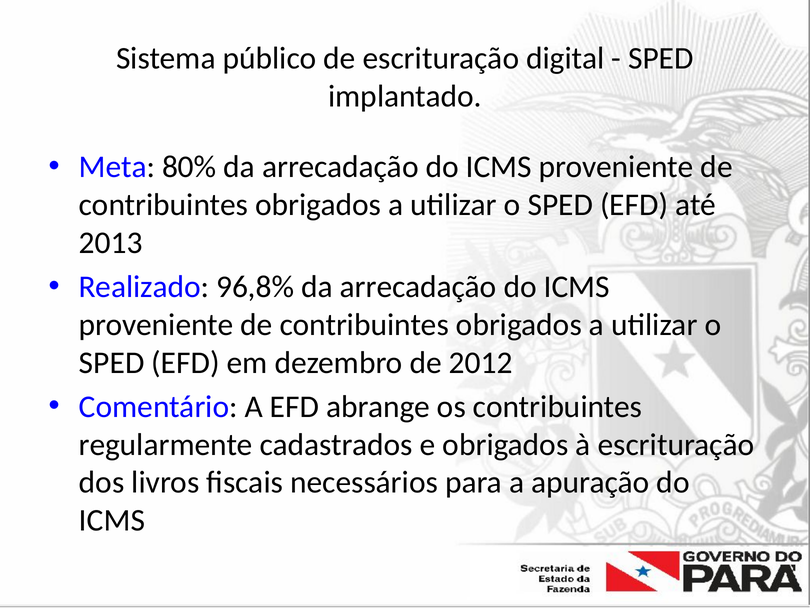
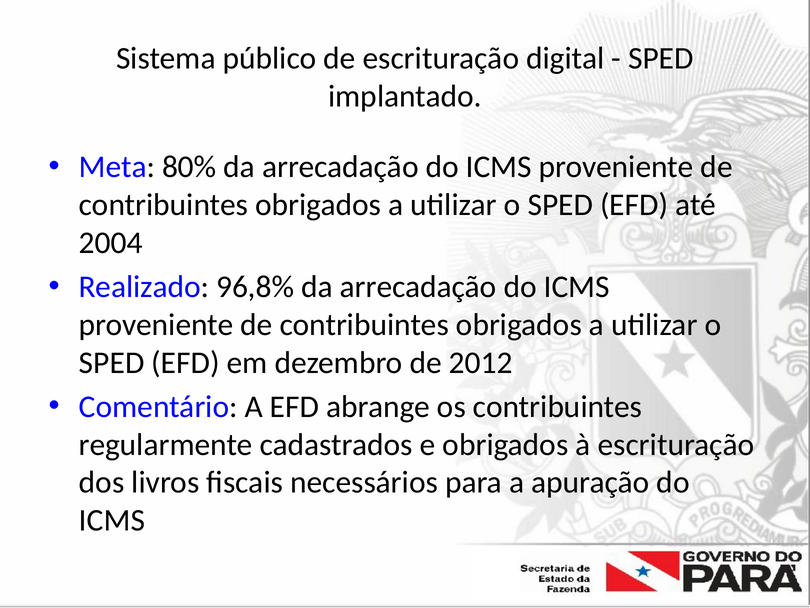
2013: 2013 -> 2004
